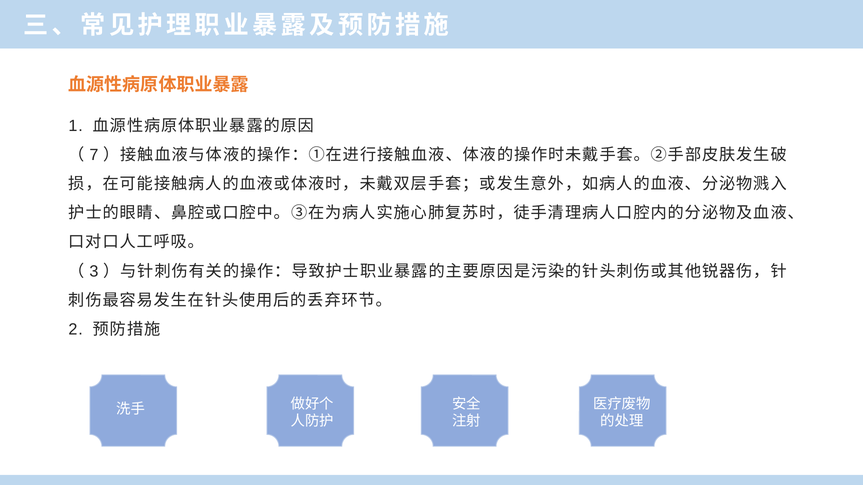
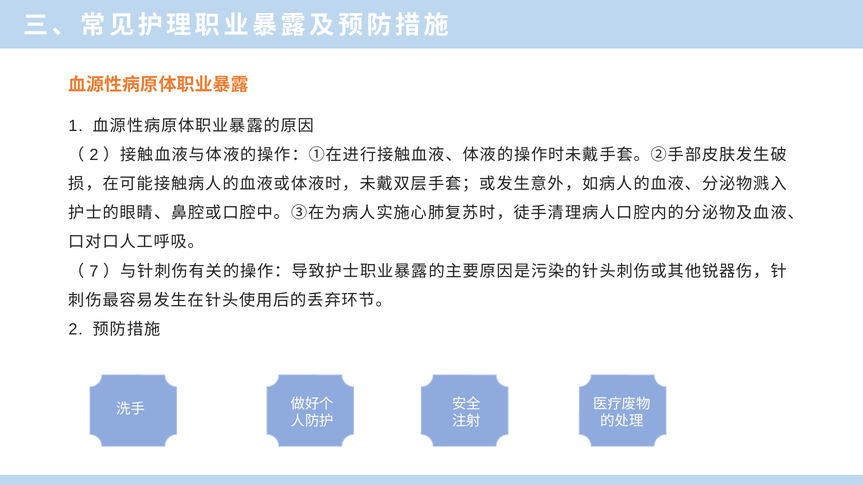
7 at (94, 155): 7 -> 2
3: 3 -> 7
